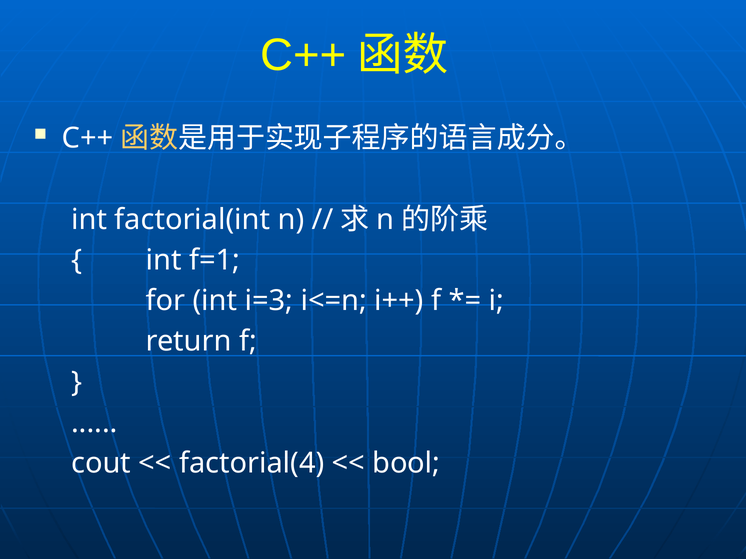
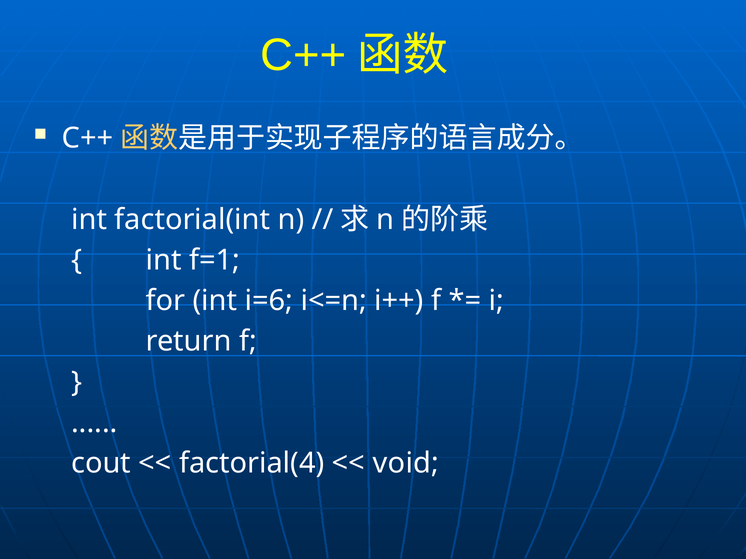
i=3: i=3 -> i=6
bool: bool -> void
